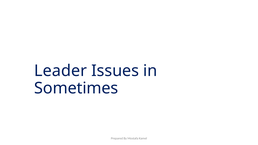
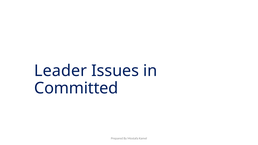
Sometimes: Sometimes -> Committed
